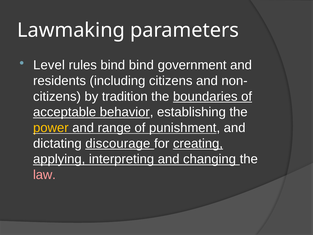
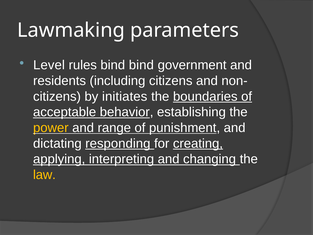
tradition: tradition -> initiates
discourage: discourage -> responding
law colour: pink -> yellow
